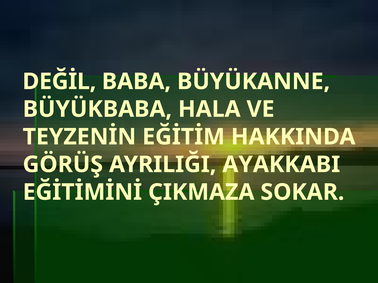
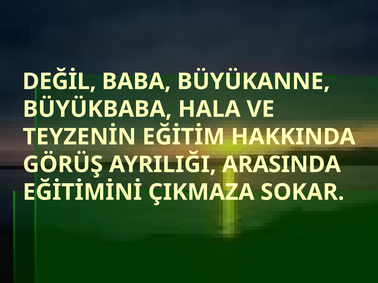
AYAKKABI: AYAKKABI -> ARASINDA
